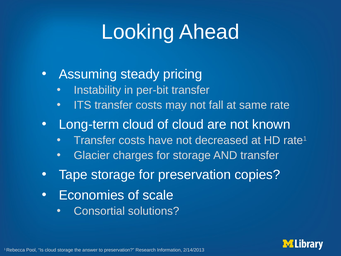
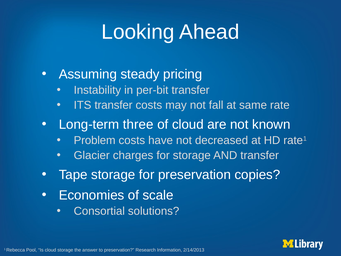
Long-term cloud: cloud -> three
Transfer at (95, 140): Transfer -> Problem
